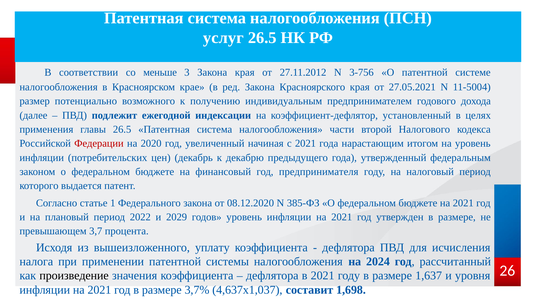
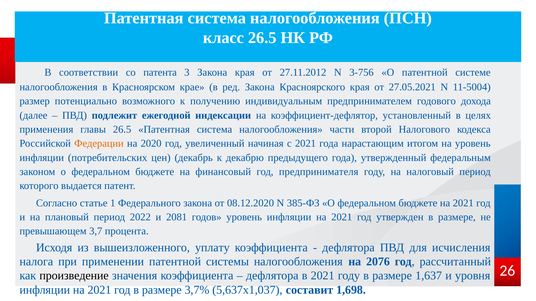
услуг: услуг -> класс
меньше: меньше -> патента
Федерации colour: red -> orange
2029: 2029 -> 2081
2024: 2024 -> 2076
4,637х1,037: 4,637х1,037 -> 5,637х1,037
